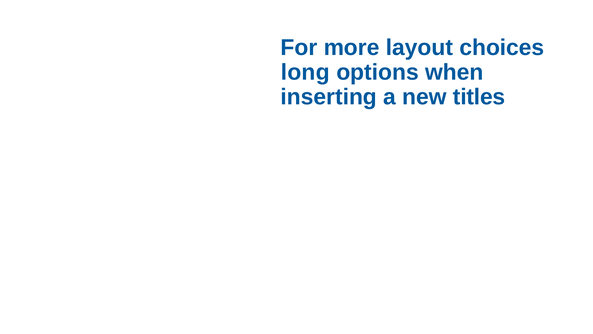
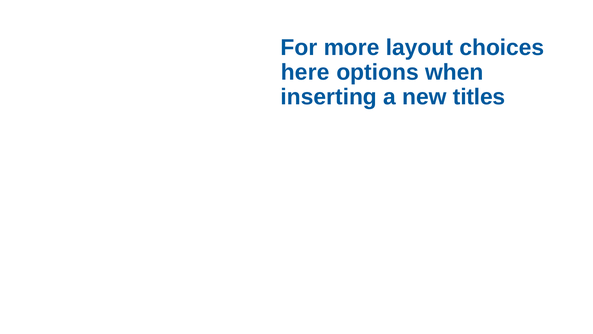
long: long -> here
